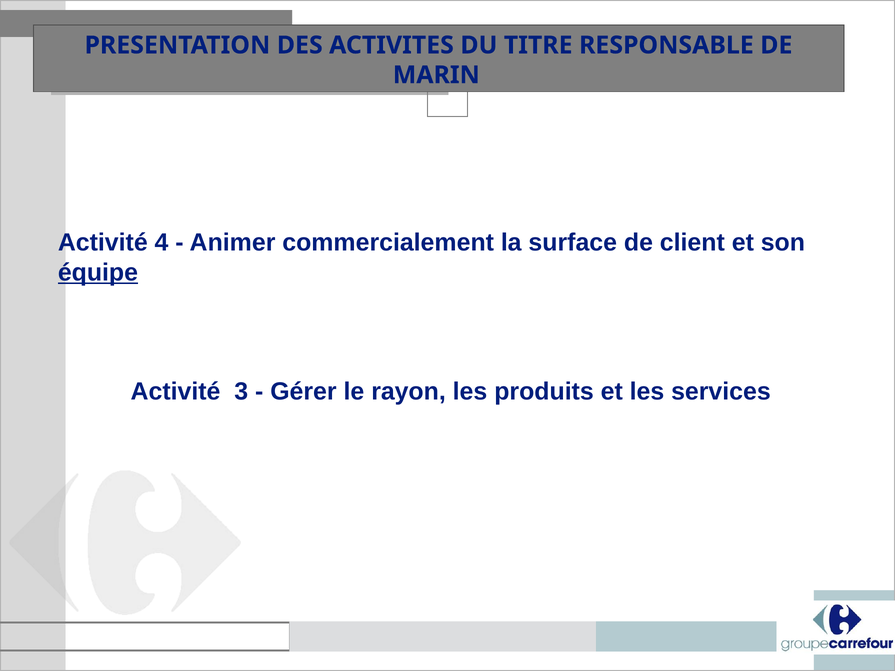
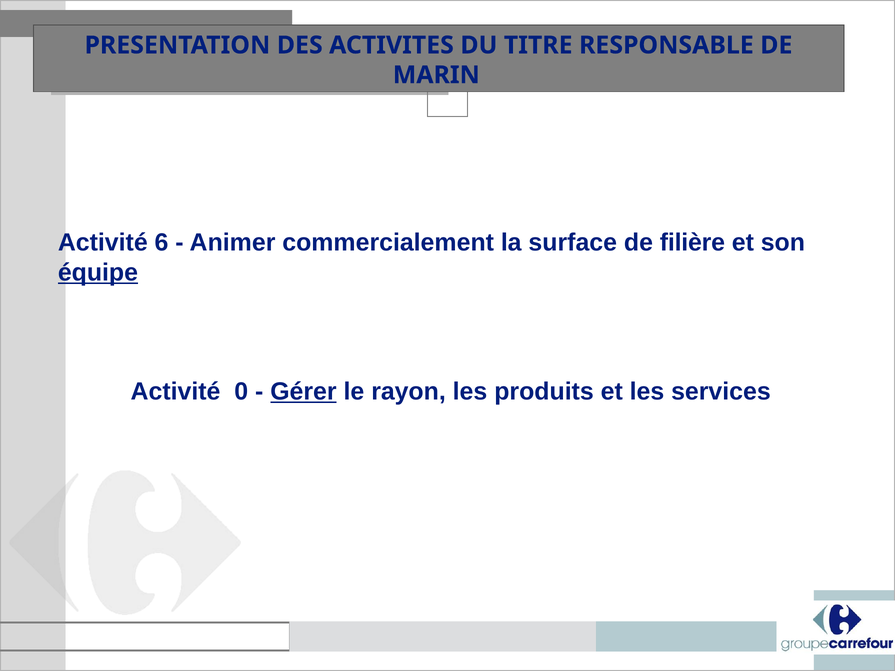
4: 4 -> 6
client: client -> filière
3: 3 -> 0
Gérer underline: none -> present
